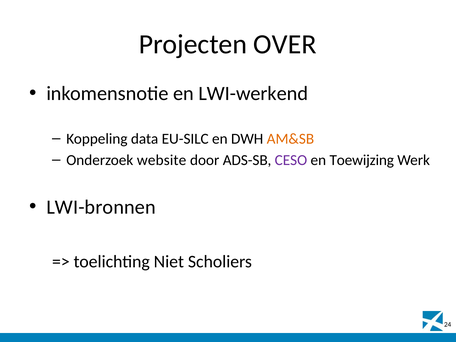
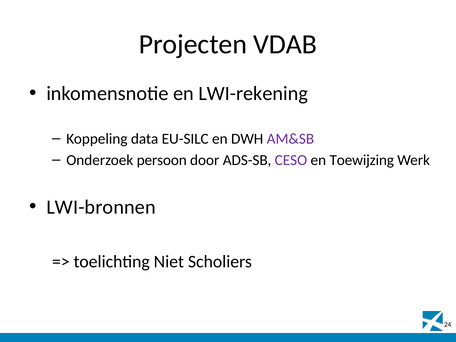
OVER: OVER -> VDAB
LWI-werkend: LWI-werkend -> LWI-rekening
AM&SB colour: orange -> purple
website: website -> persoon
